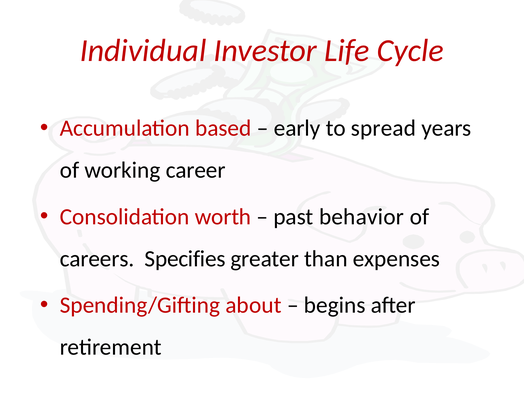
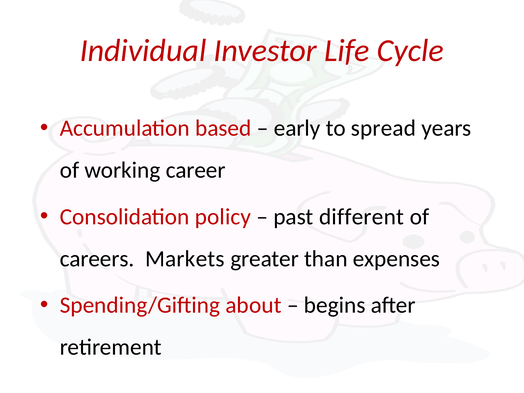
worth: worth -> policy
behavior: behavior -> different
Specifies: Specifies -> Markets
